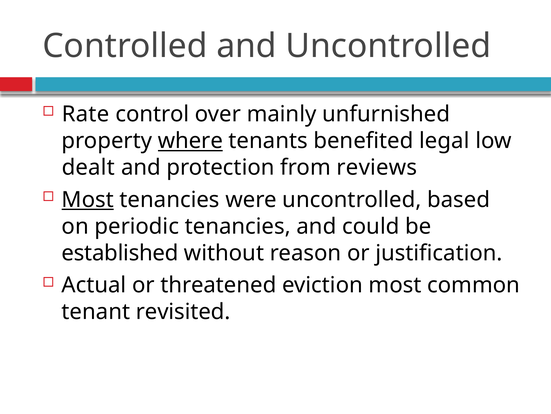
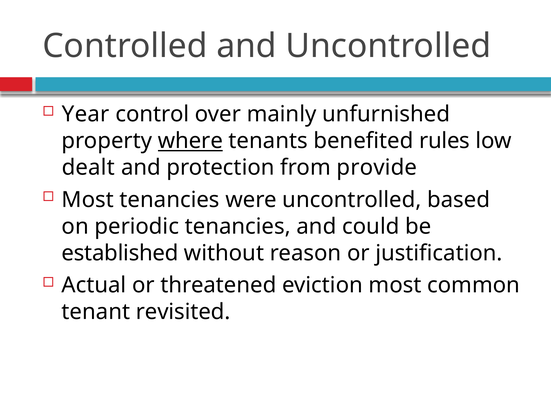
Rate: Rate -> Year
legal: legal -> rules
reviews: reviews -> provide
Most at (88, 199) underline: present -> none
